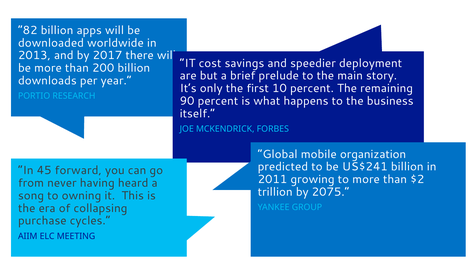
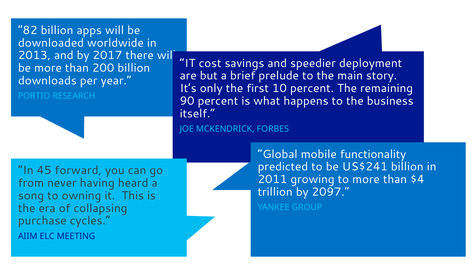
organization: organization -> functionality
$2: $2 -> $4
2075: 2075 -> 2097
